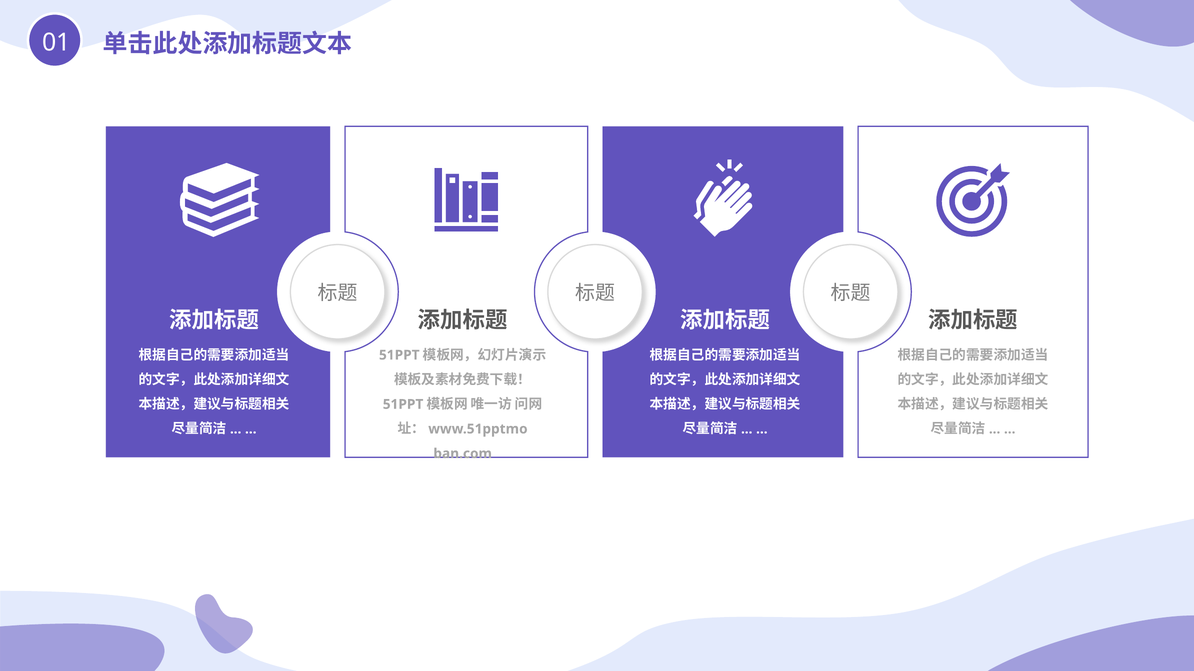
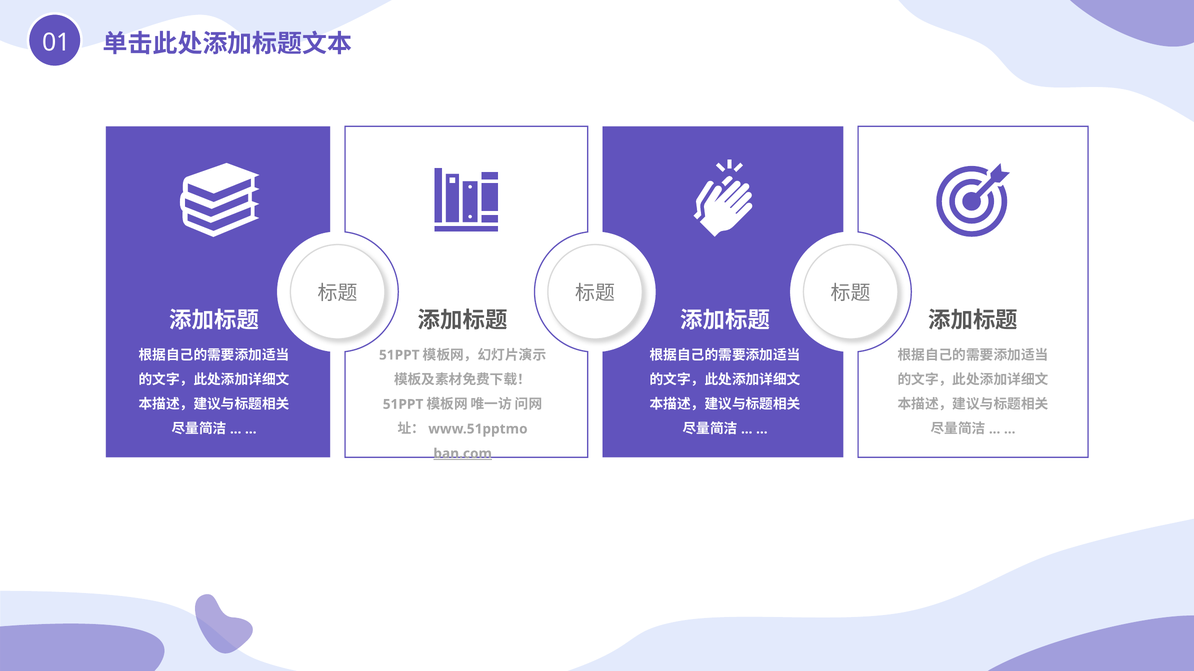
ban.com underline: none -> present
